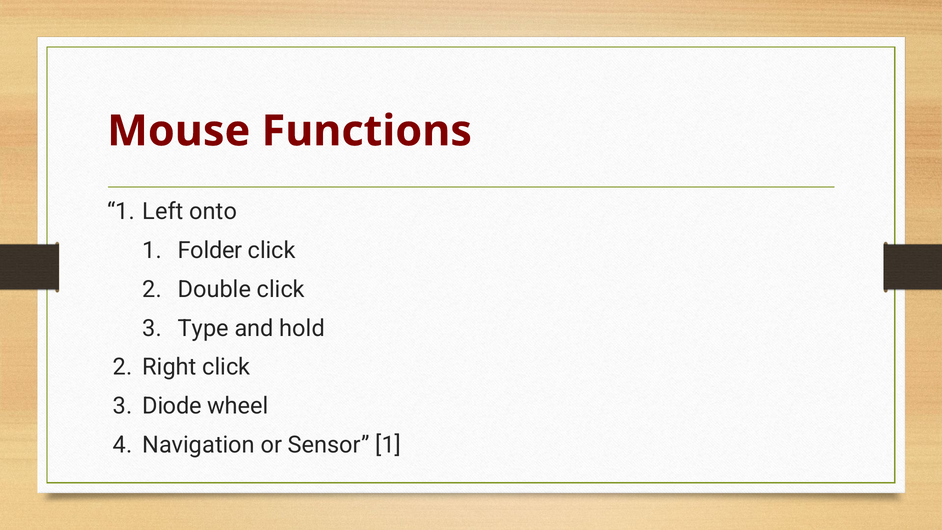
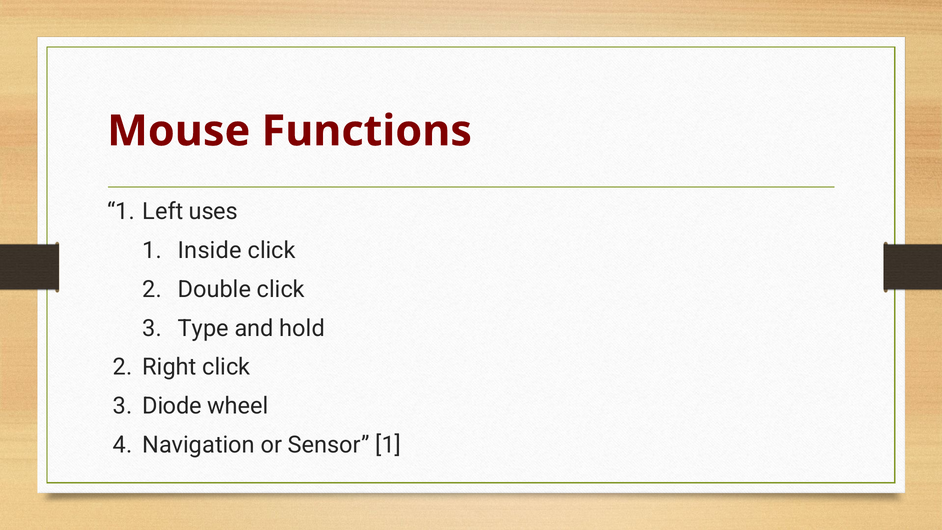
onto: onto -> uses
Folder: Folder -> Inside
